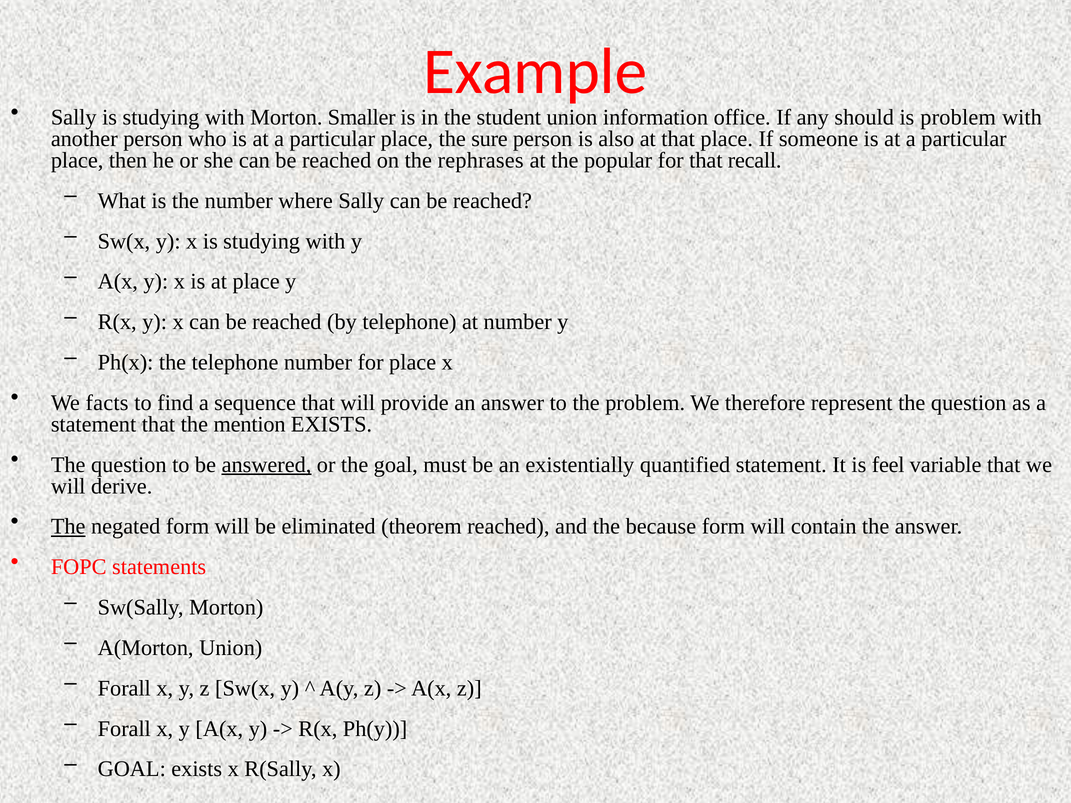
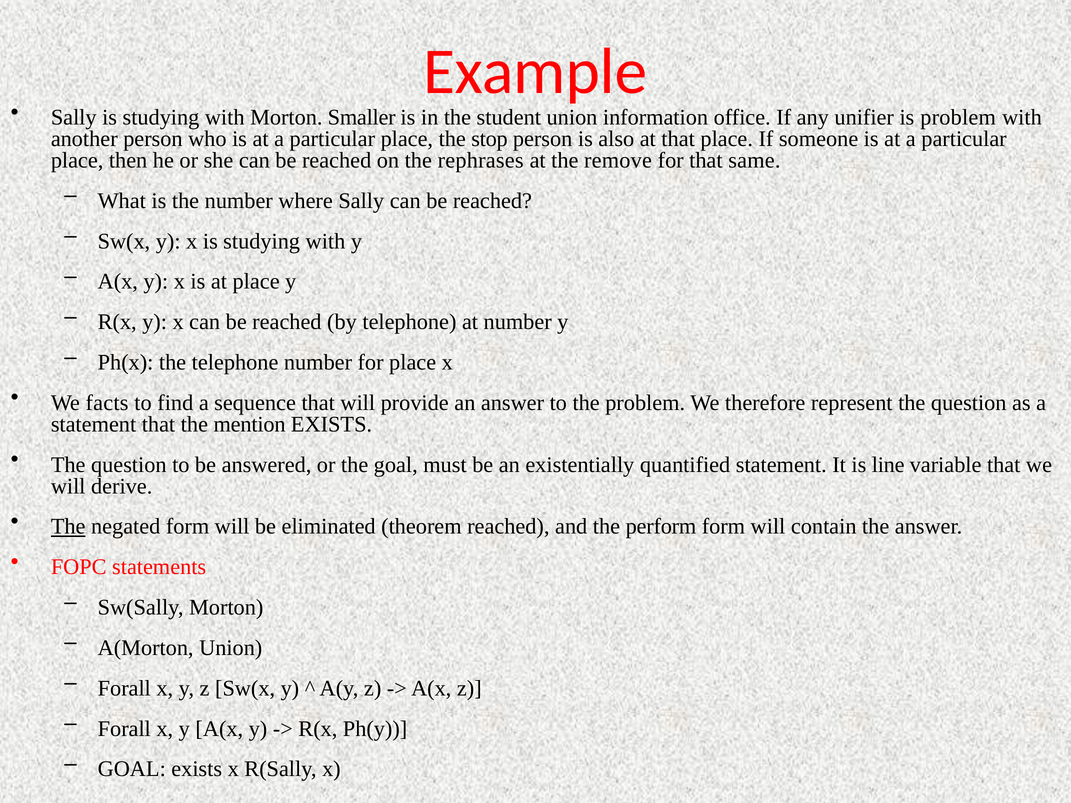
should: should -> unifier
sure: sure -> stop
popular: popular -> remove
recall: recall -> same
answered underline: present -> none
feel: feel -> line
because: because -> perform
